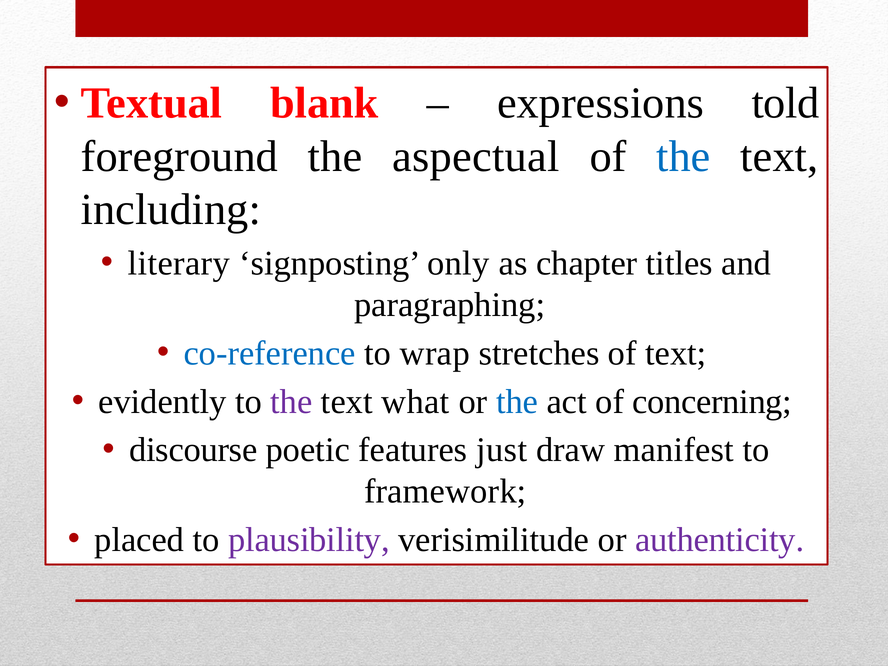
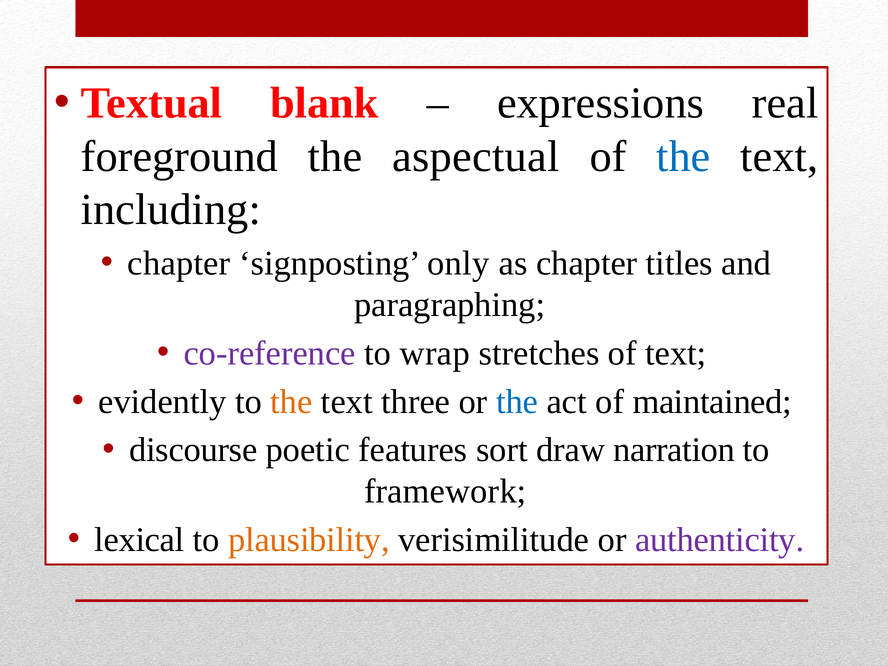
told: told -> real
literary at (179, 263): literary -> chapter
co-reference colour: blue -> purple
the at (291, 402) colour: purple -> orange
what: what -> three
concerning: concerning -> maintained
just: just -> sort
manifest: manifest -> narration
placed: placed -> lexical
plausibility colour: purple -> orange
